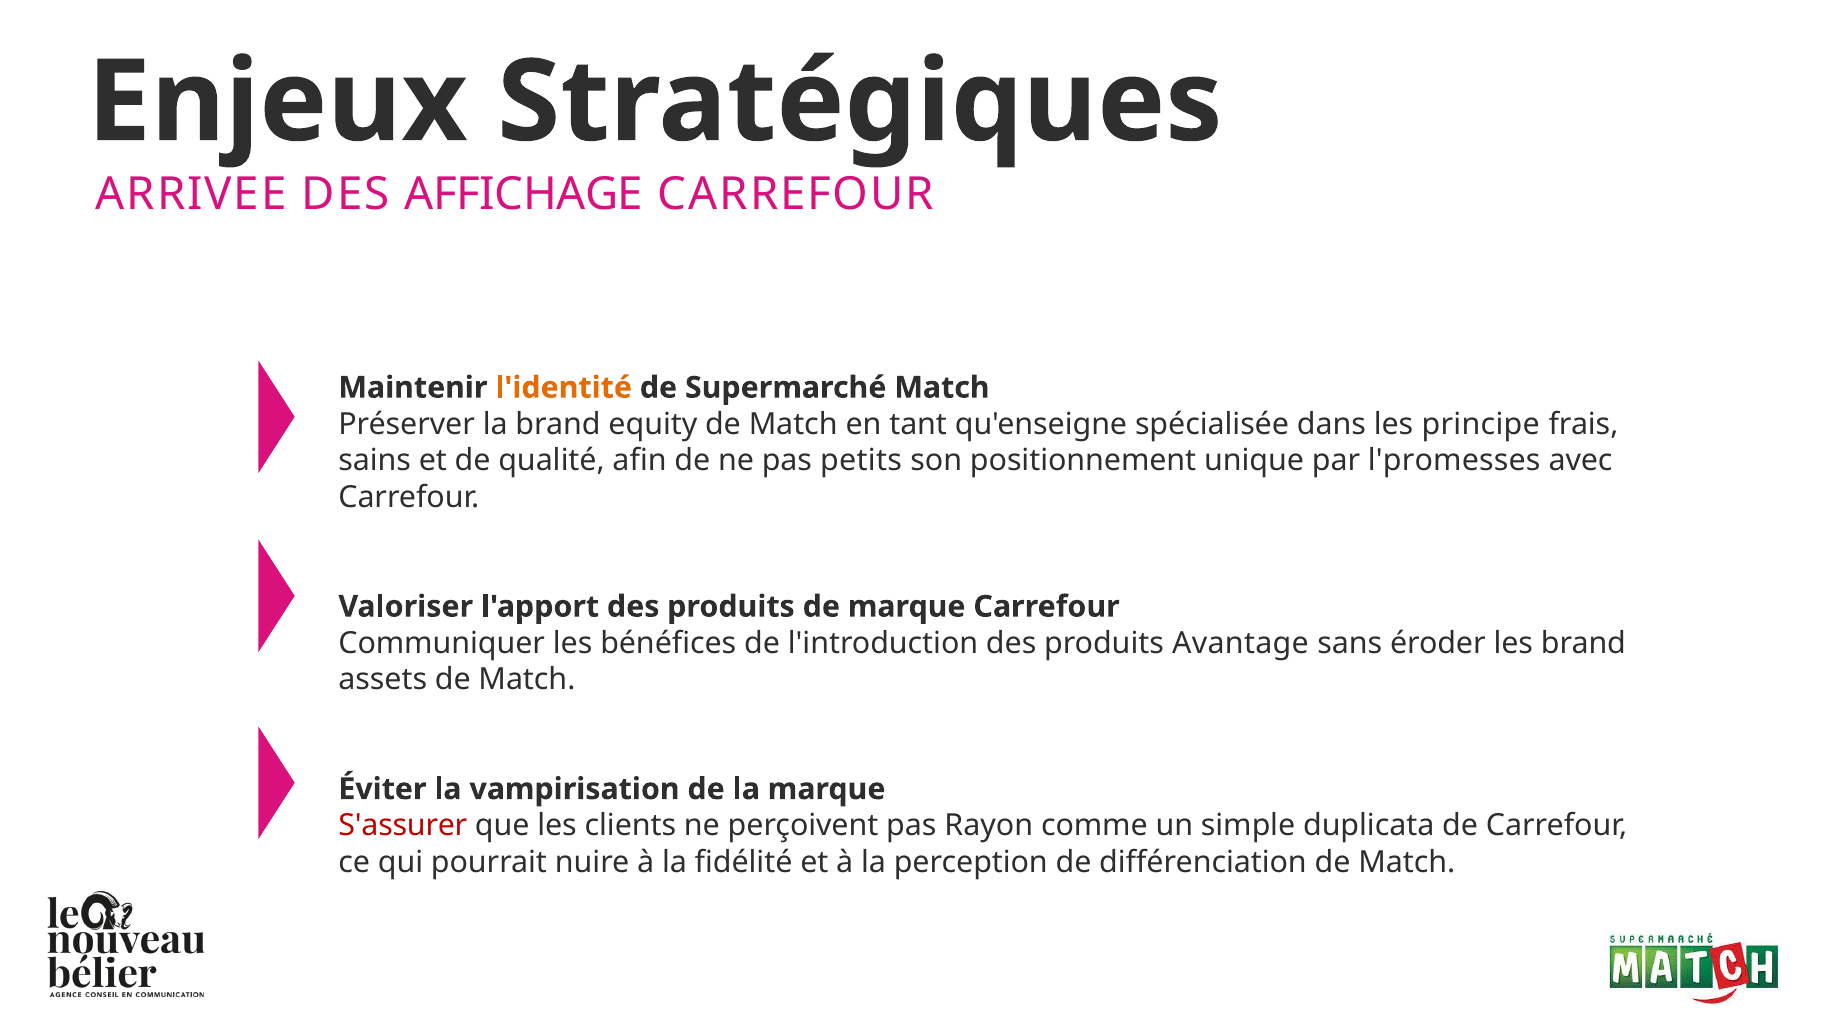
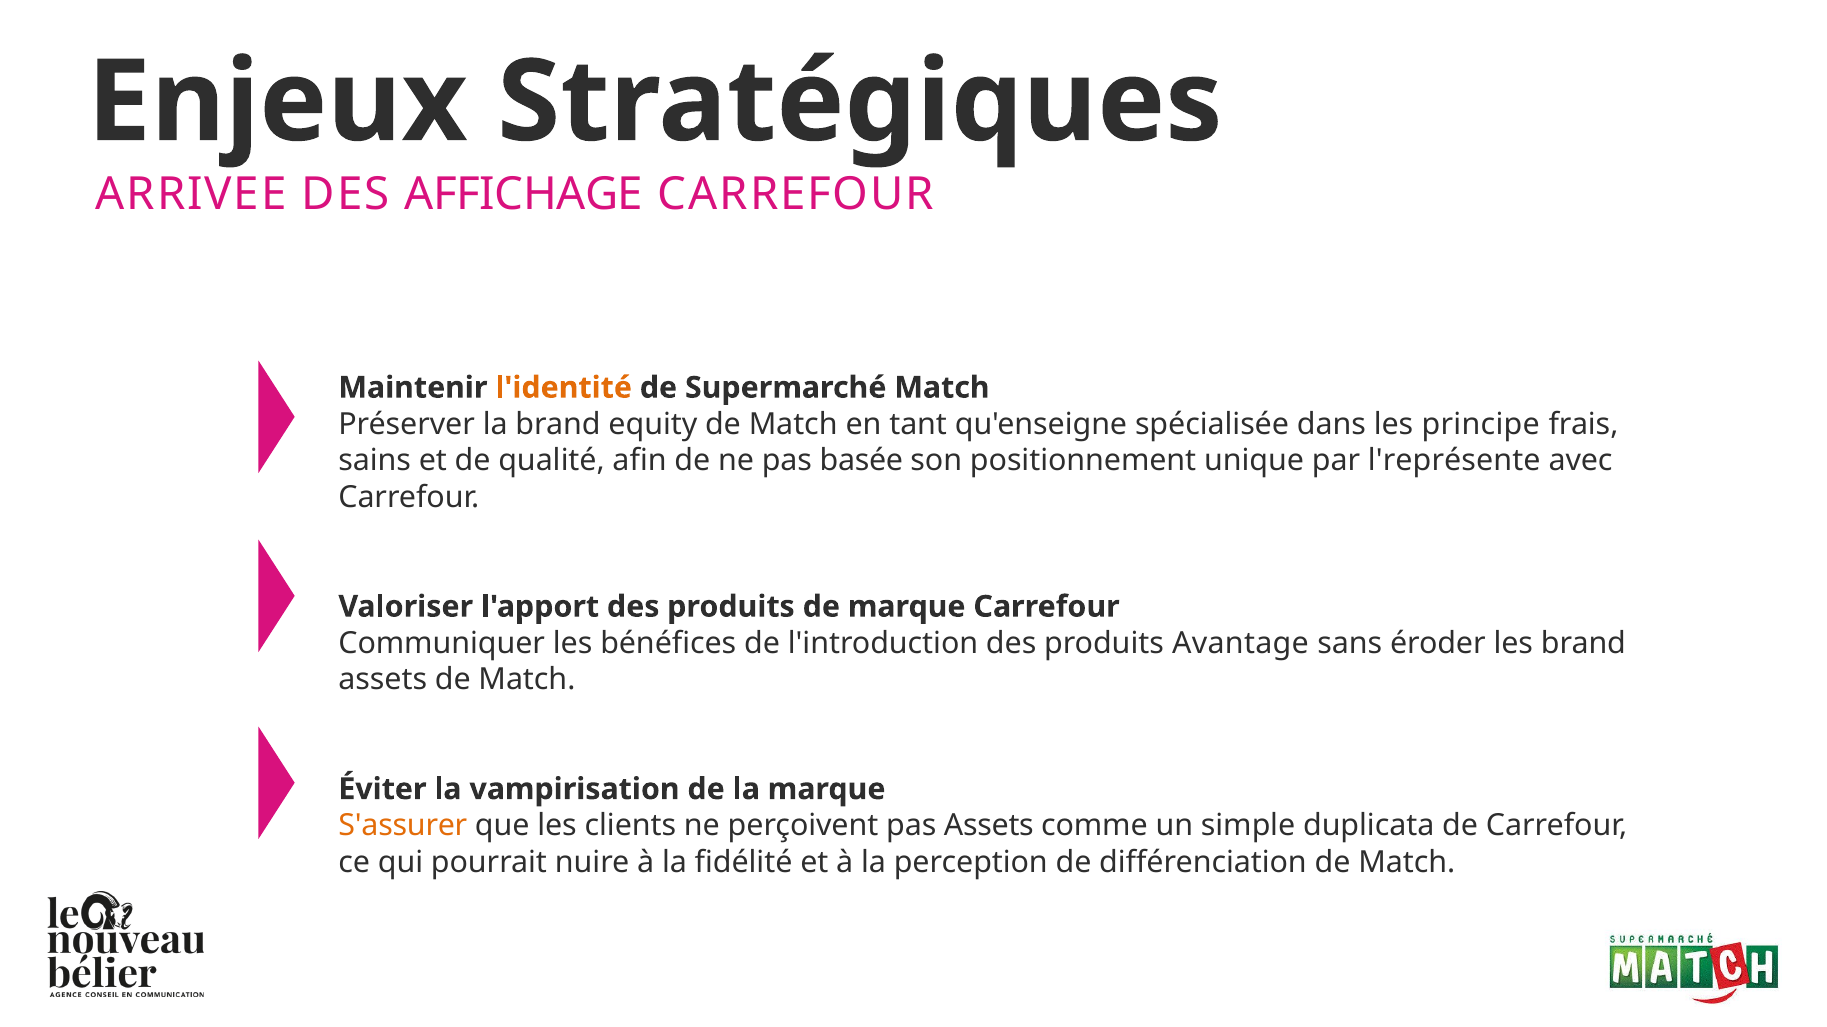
petits: petits -> basée
l'promesses: l'promesses -> l'représente
S'assurer colour: red -> orange
pas Rayon: Rayon -> Assets
